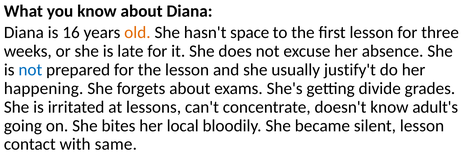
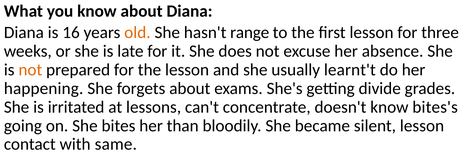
space: space -> range
not at (30, 70) colour: blue -> orange
justify't: justify't -> learnt't
adult's: adult's -> bites's
local: local -> than
